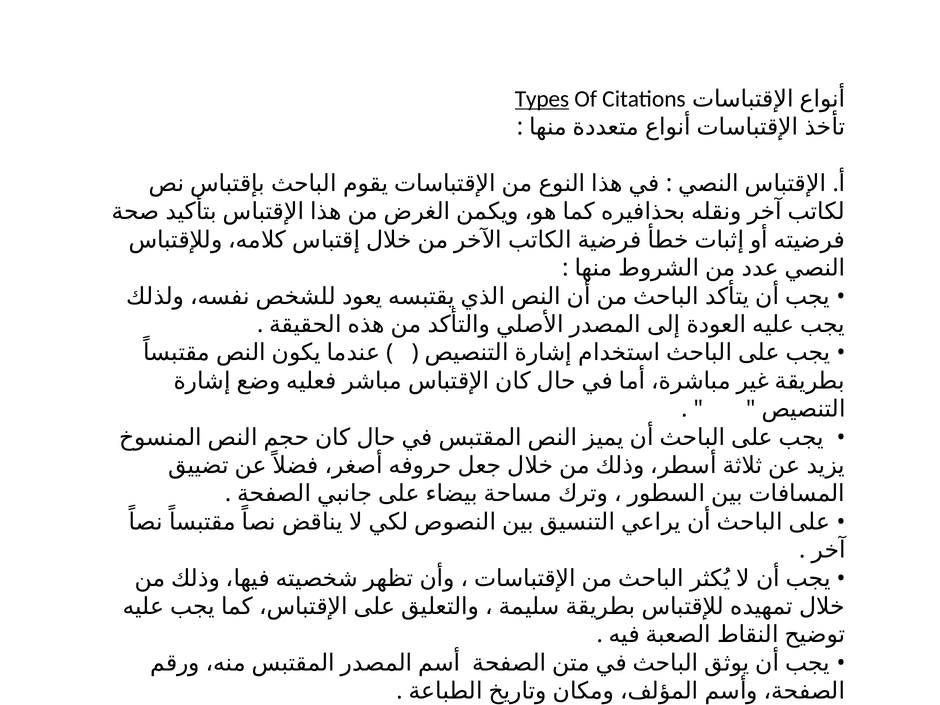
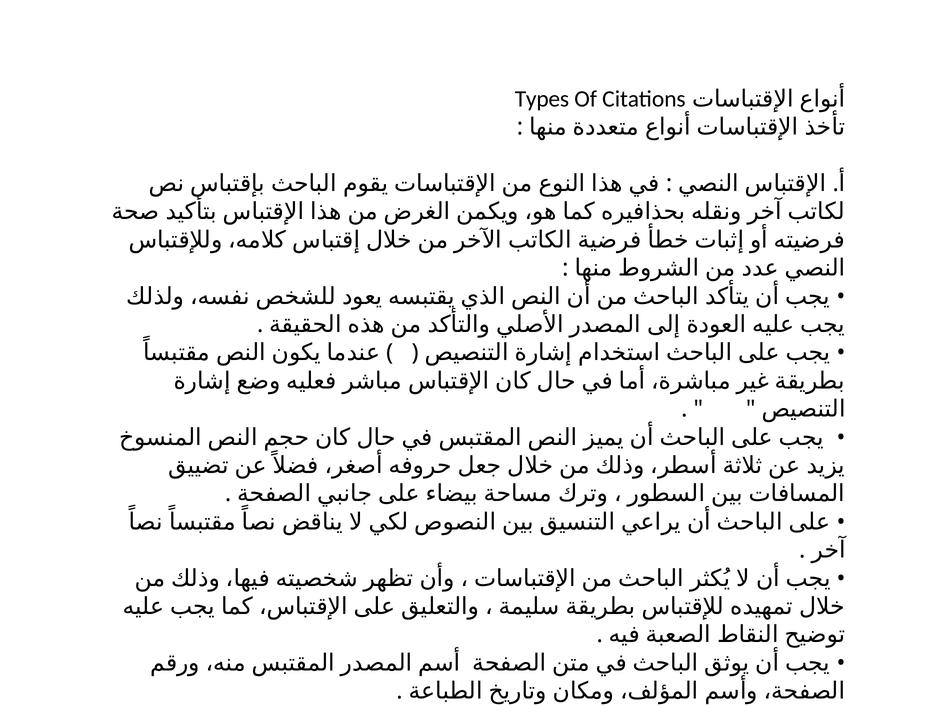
Types underline: present -> none
